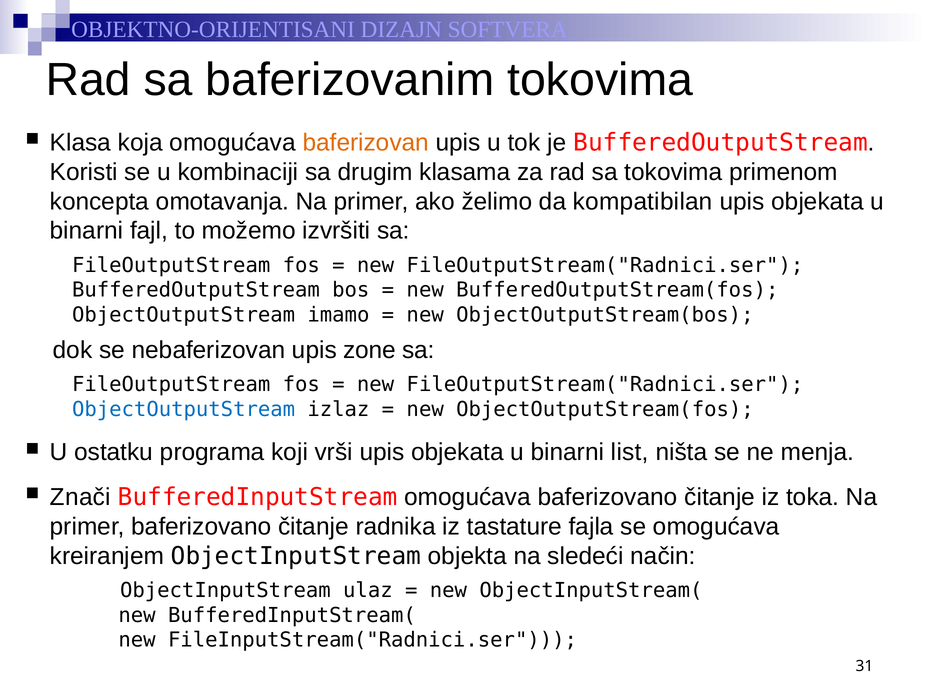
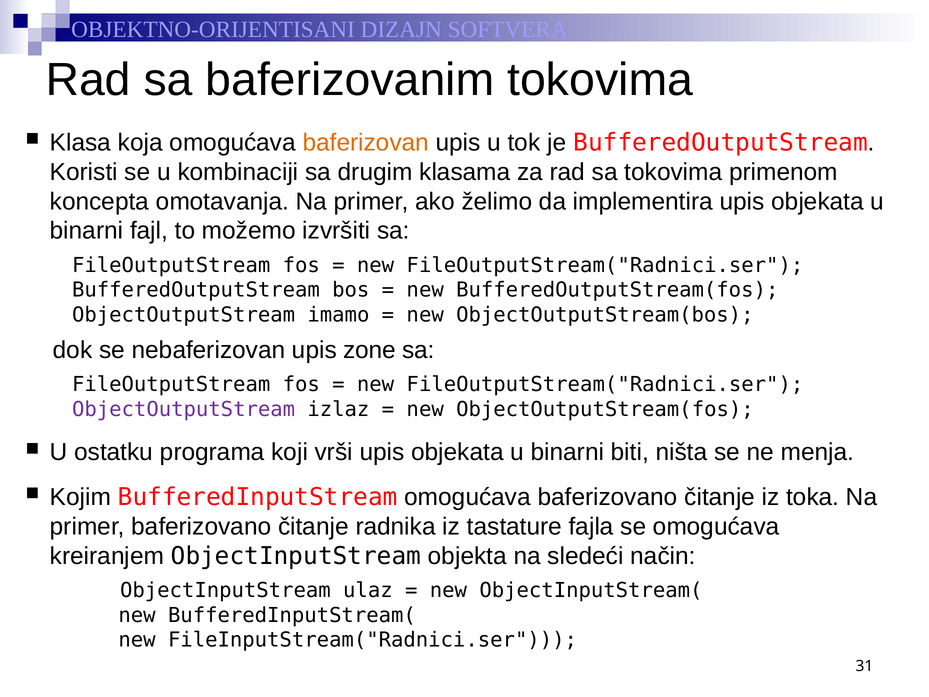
kompatibilan: kompatibilan -> implementira
ObjectOutputStream at (184, 409) colour: blue -> purple
list: list -> biti
Znači: Znači -> Kojim
